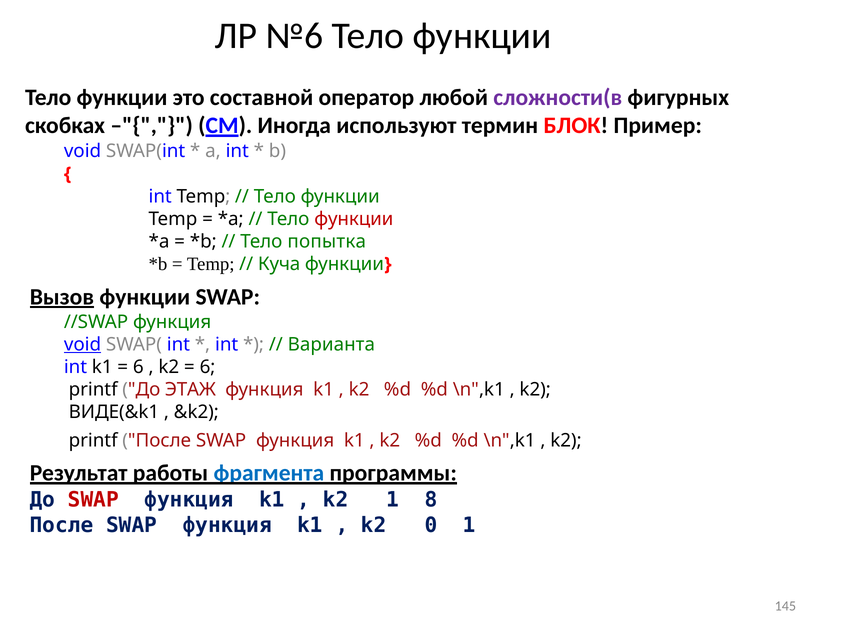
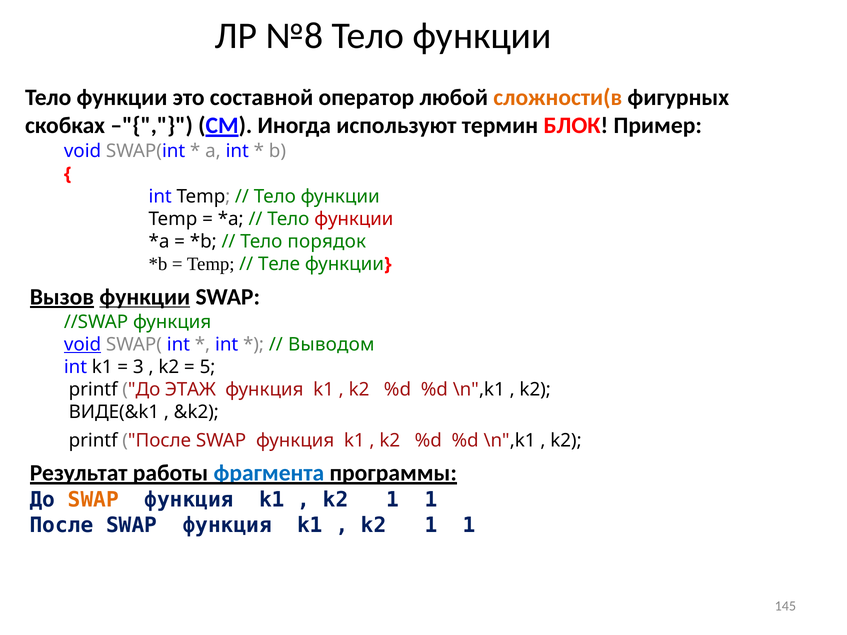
№6: №6 -> №8
сложности(в colour: purple -> orange
попытка: попытка -> порядок
Куча: Куча -> Теле
функции at (145, 297) underline: none -> present
Варианта: Варианта -> Выводом
6 at (138, 367): 6 -> 3
6 at (208, 367): 6 -> 5
SWAP at (93, 500) colour: red -> orange
8 at (431, 500): 8 -> 1
0 at (431, 525): 0 -> 1
